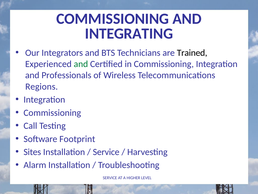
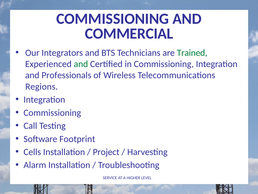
INTEGRATING: INTEGRATING -> COMMERCIAL
Trained colour: black -> green
Sites: Sites -> Cells
Service at (106, 152): Service -> Project
